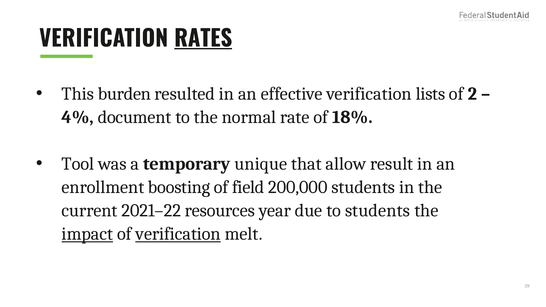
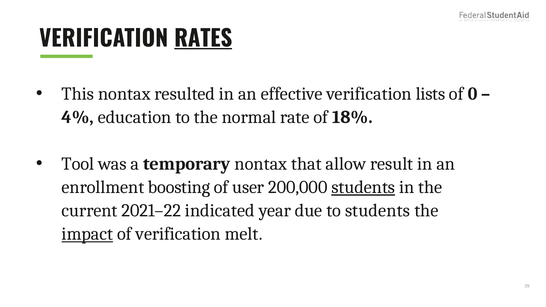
This burden: burden -> nontax
2: 2 -> 0
document: document -> education
temporary unique: unique -> nontax
field: field -> user
students at (363, 187) underline: none -> present
resources: resources -> indicated
verification at (178, 234) underline: present -> none
